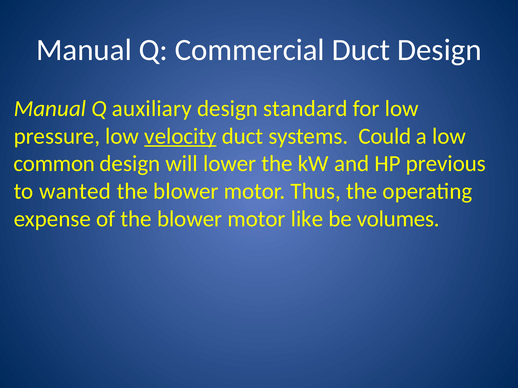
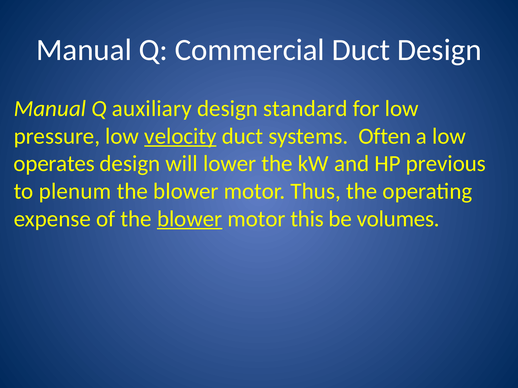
Could: Could -> Often
common: common -> operates
wanted: wanted -> plenum
blower at (190, 219) underline: none -> present
like: like -> this
